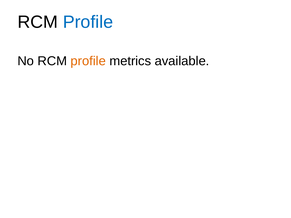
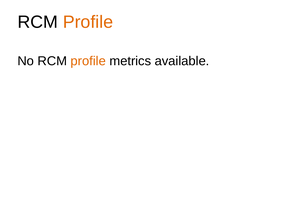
Profile at (88, 22) colour: blue -> orange
